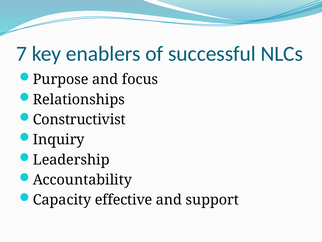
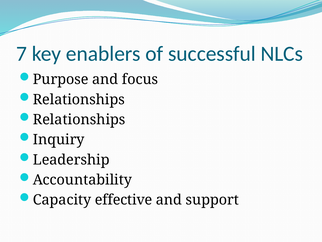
Constructivist at (79, 119): Constructivist -> Relationships
